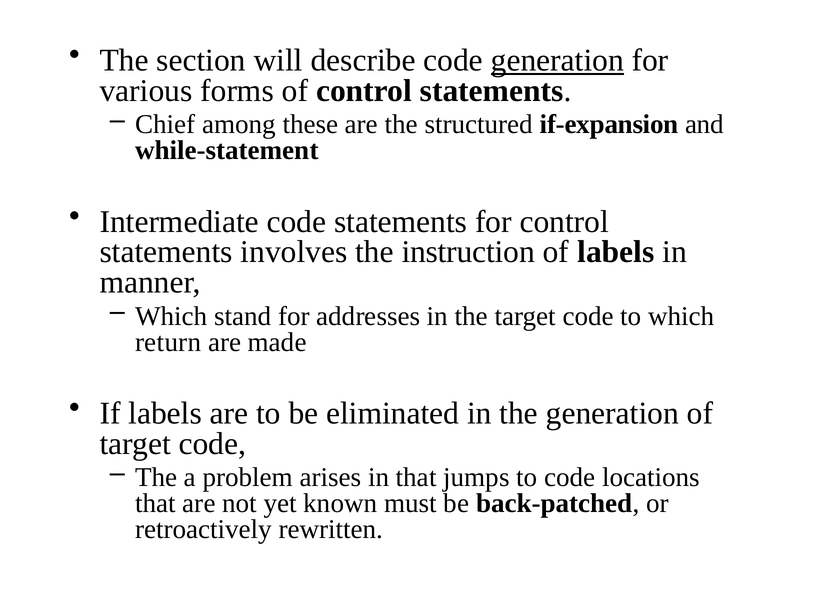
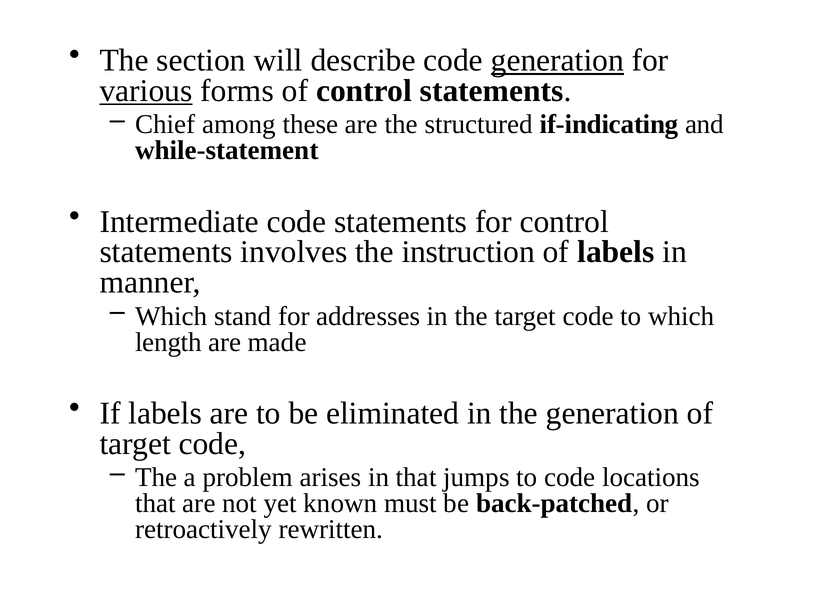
various underline: none -> present
if-expansion: if-expansion -> if-indicating
return: return -> length
